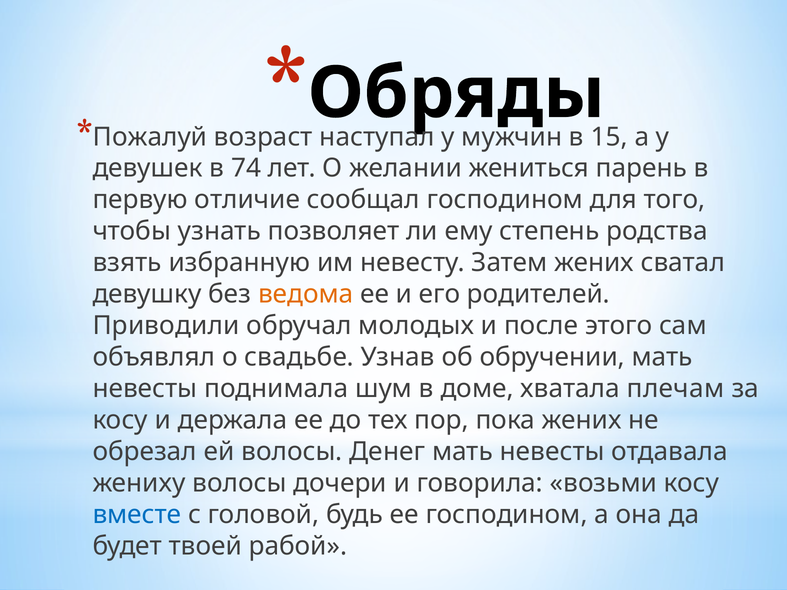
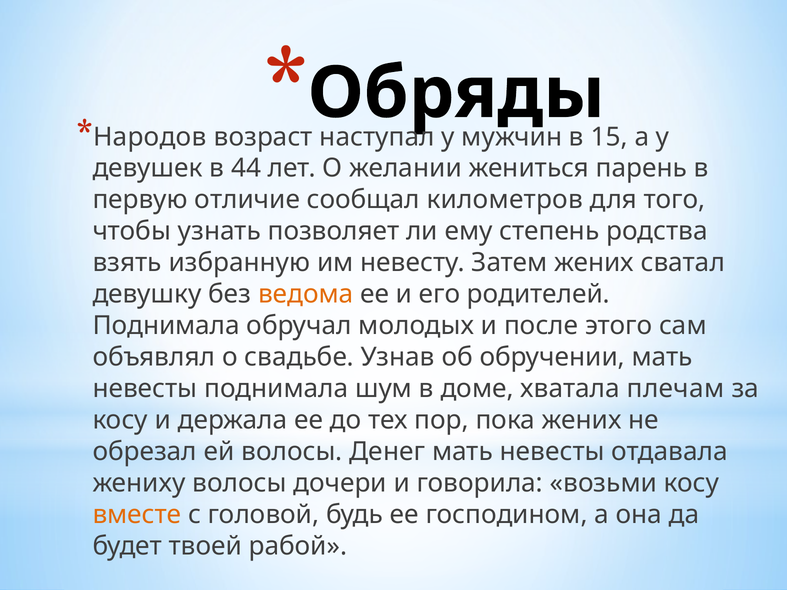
Пожалуй: Пожалуй -> Народов
74: 74 -> 44
сообщал господином: господином -> километров
Приводили at (166, 326): Приводили -> Поднимала
вместе colour: blue -> orange
